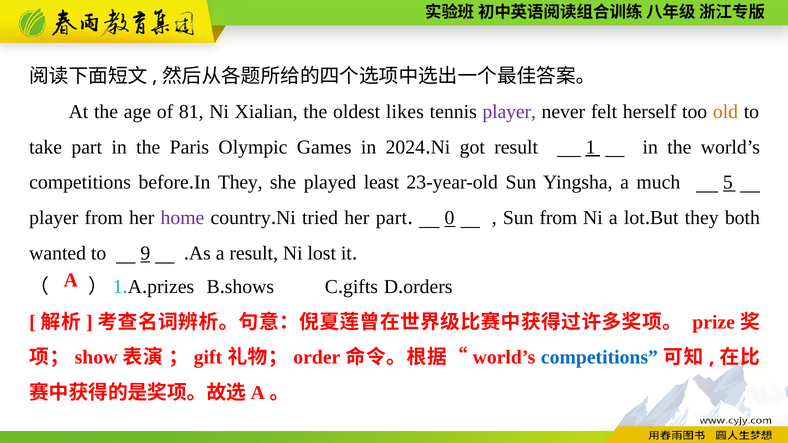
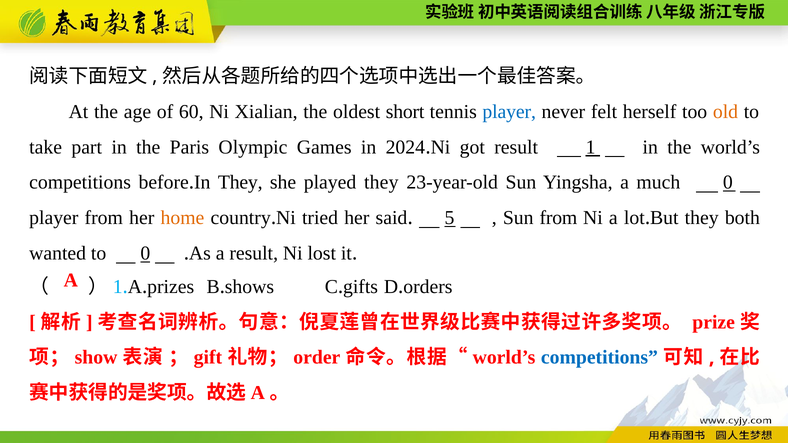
81: 81 -> 60
likes: likes -> short
player at (509, 112) colour: purple -> blue
played least: least -> they
much 5: 5 -> 0
home colour: purple -> orange
her part: part -> said
0: 0 -> 5
to 9: 9 -> 0
